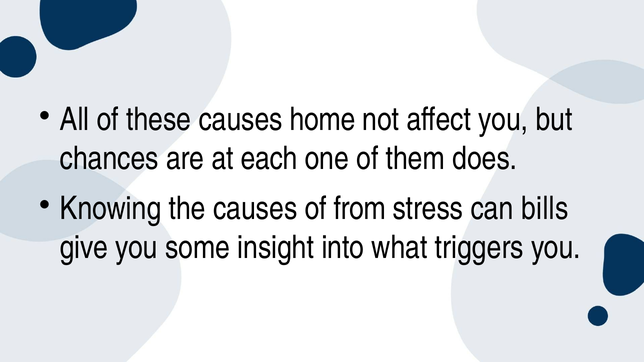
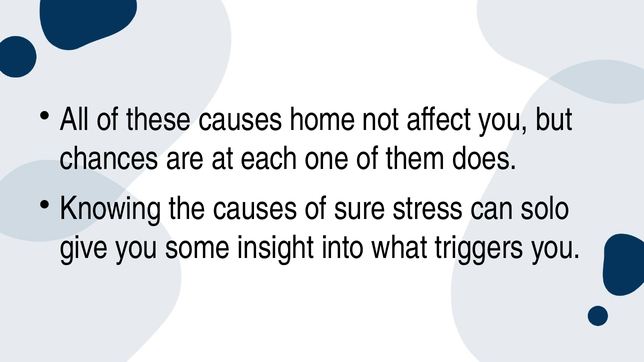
from: from -> sure
bills: bills -> solo
